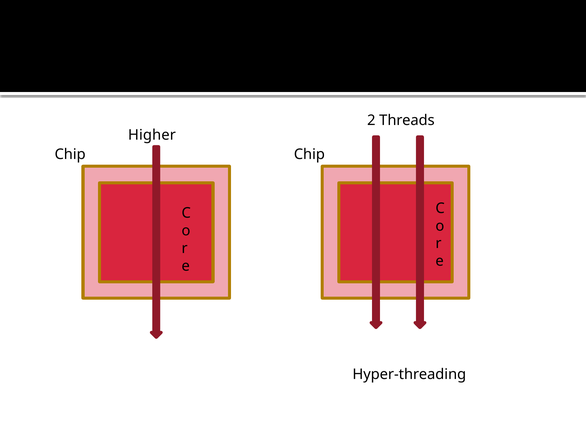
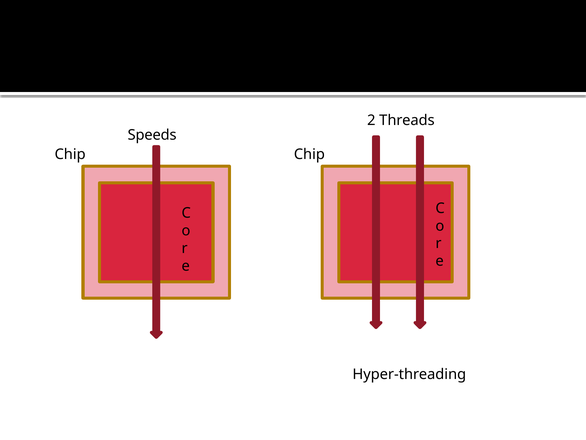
Higher: Higher -> Speeds
